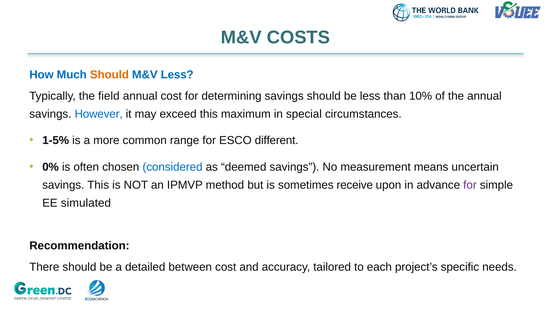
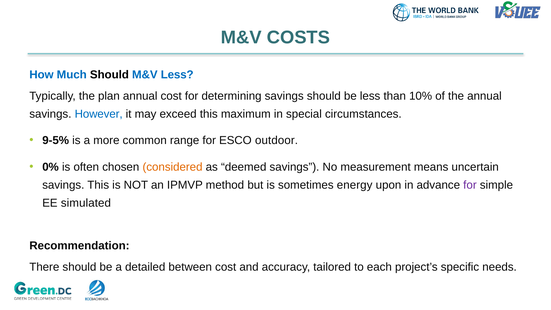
Should at (109, 75) colour: orange -> black
field: field -> plan
1-5%: 1-5% -> 9-5%
different: different -> outdoor
considered colour: blue -> orange
receive: receive -> energy
